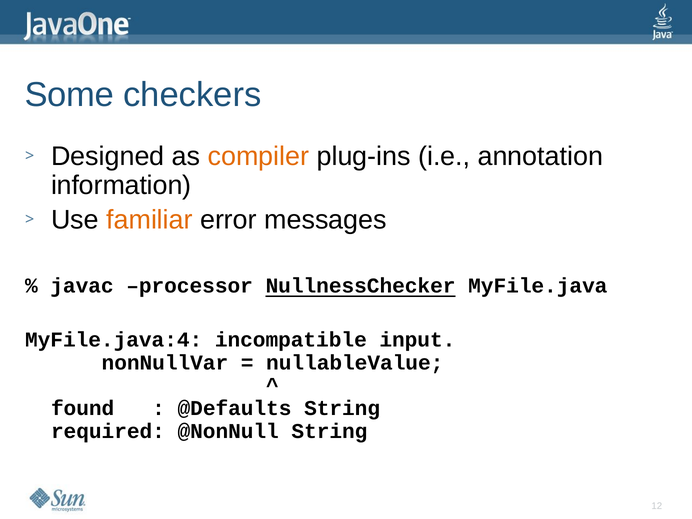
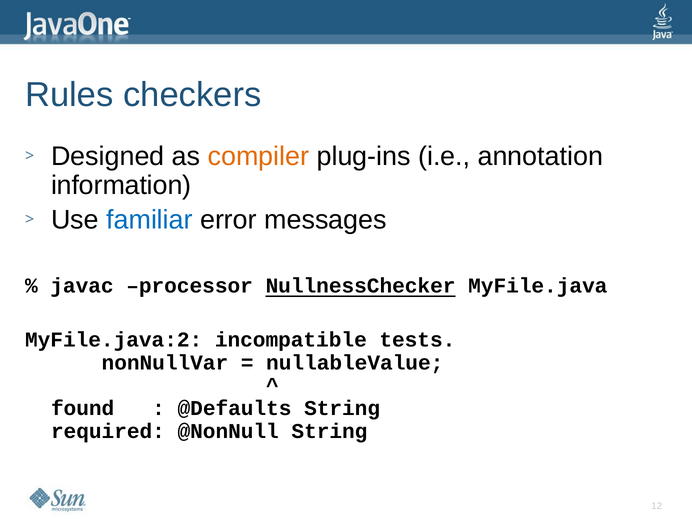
Some: Some -> Rules
familiar colour: orange -> blue
MyFile.java:4: MyFile.java:4 -> MyFile.java:2
input: input -> tests
